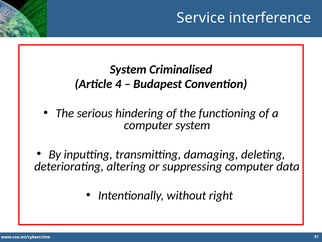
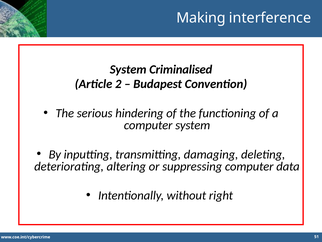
Service: Service -> Making
4: 4 -> 2
